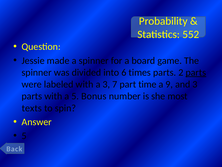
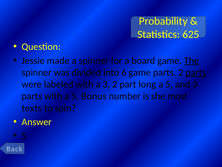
552: 552 -> 625
The underline: none -> present
6 times: times -> game
3 7: 7 -> 2
time: time -> long
9 at (169, 84): 9 -> 5
